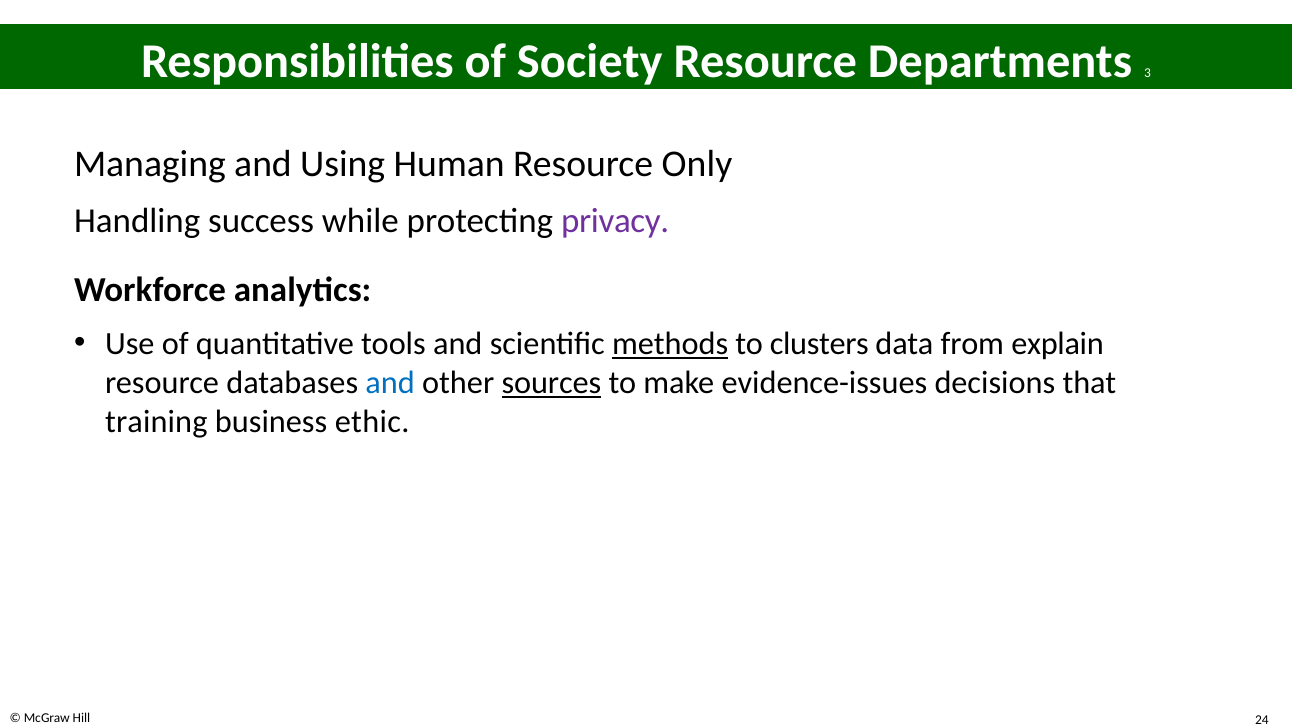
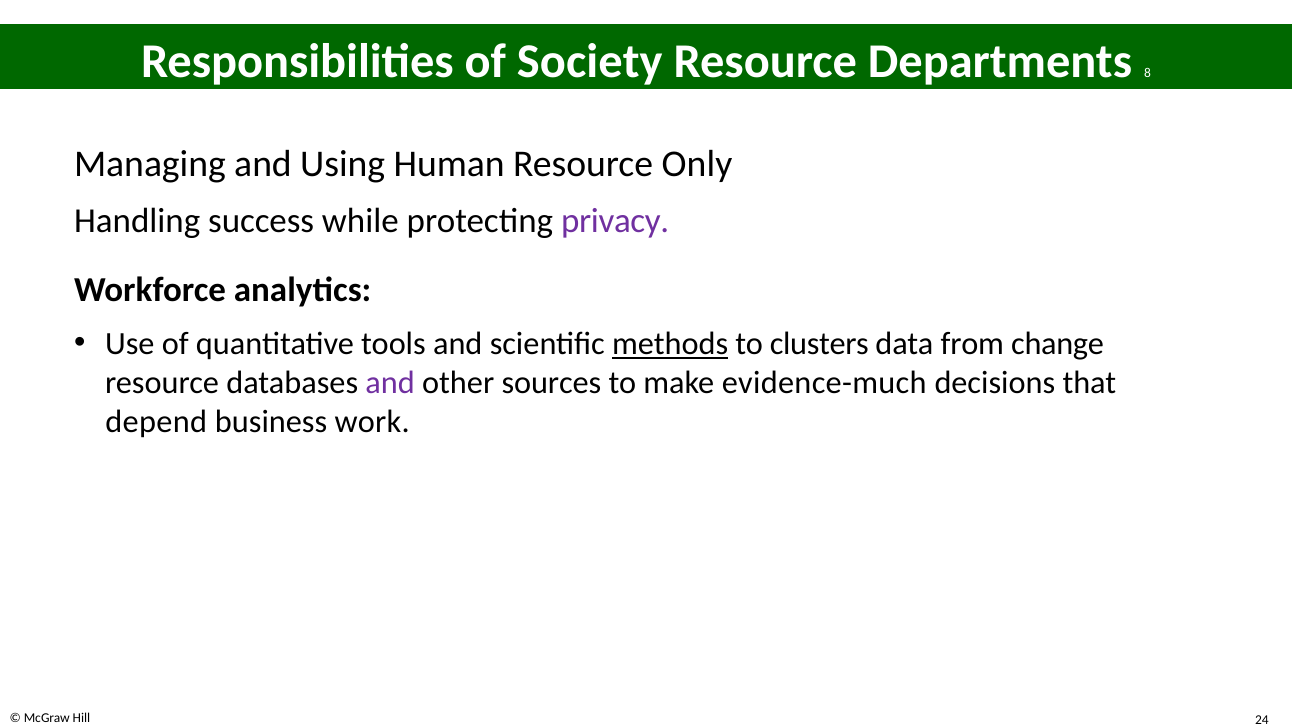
3: 3 -> 8
explain: explain -> change
and at (390, 383) colour: blue -> purple
sources underline: present -> none
evidence-issues: evidence-issues -> evidence-much
training: training -> depend
ethic: ethic -> work
